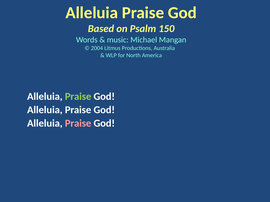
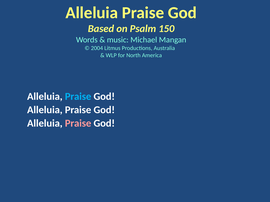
Praise at (78, 97) colour: light green -> light blue
